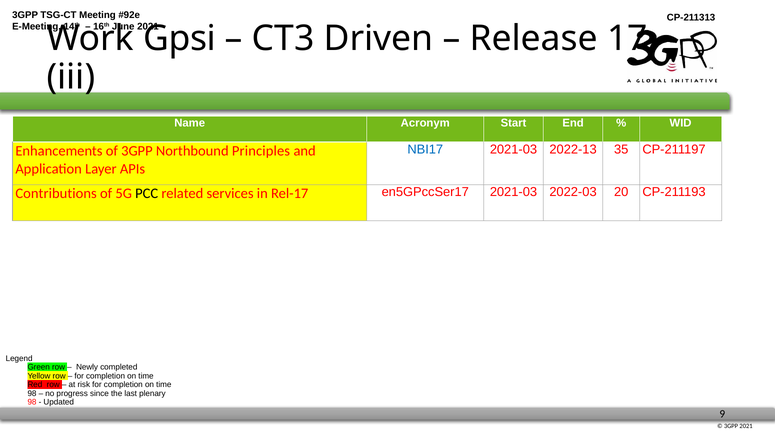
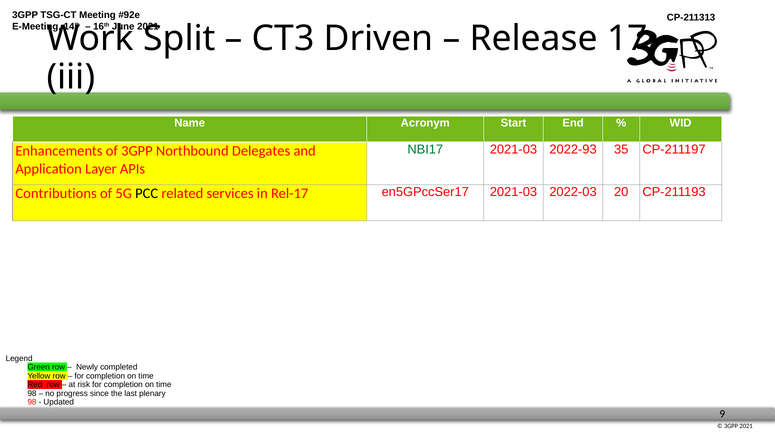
Gpsi: Gpsi -> Split
NBI17 colour: blue -> green
2022-13: 2022-13 -> 2022-93
Principles: Principles -> Delegates
